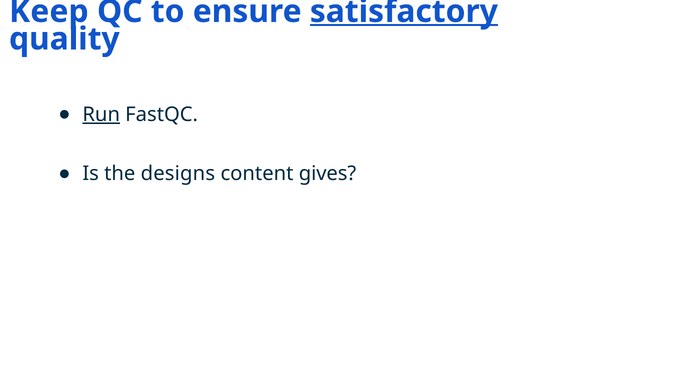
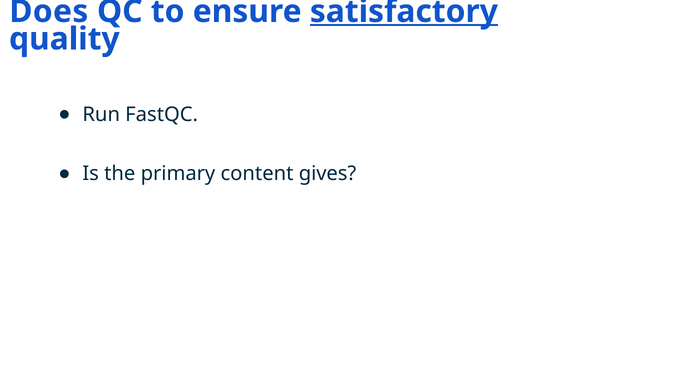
Keep: Keep -> Does
Run underline: present -> none
designs: designs -> primary
